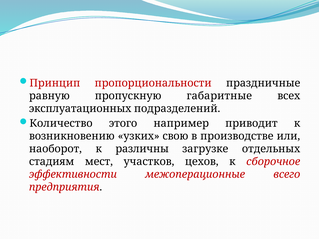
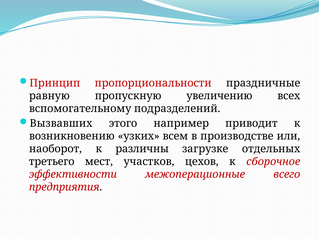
габаритные: габаритные -> увеличению
эксплуатационных: эксплуатационных -> вспомогательному
Количество: Количество -> Вызвавших
свою: свою -> всем
стадиям: стадиям -> третьего
